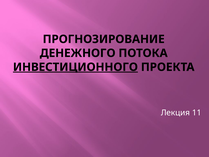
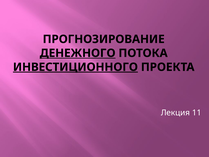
ДЕНЕЖНОГО underline: none -> present
